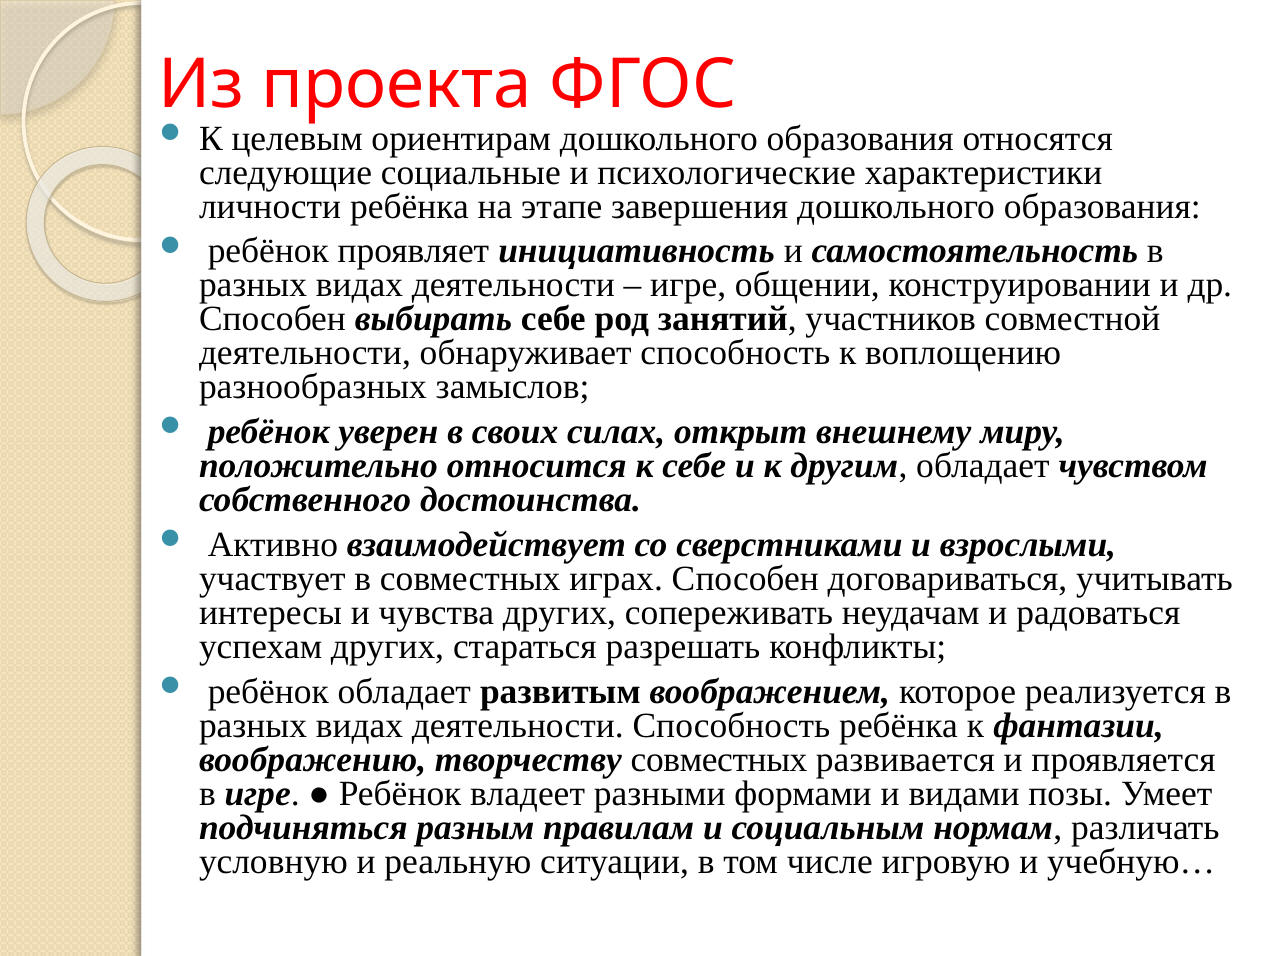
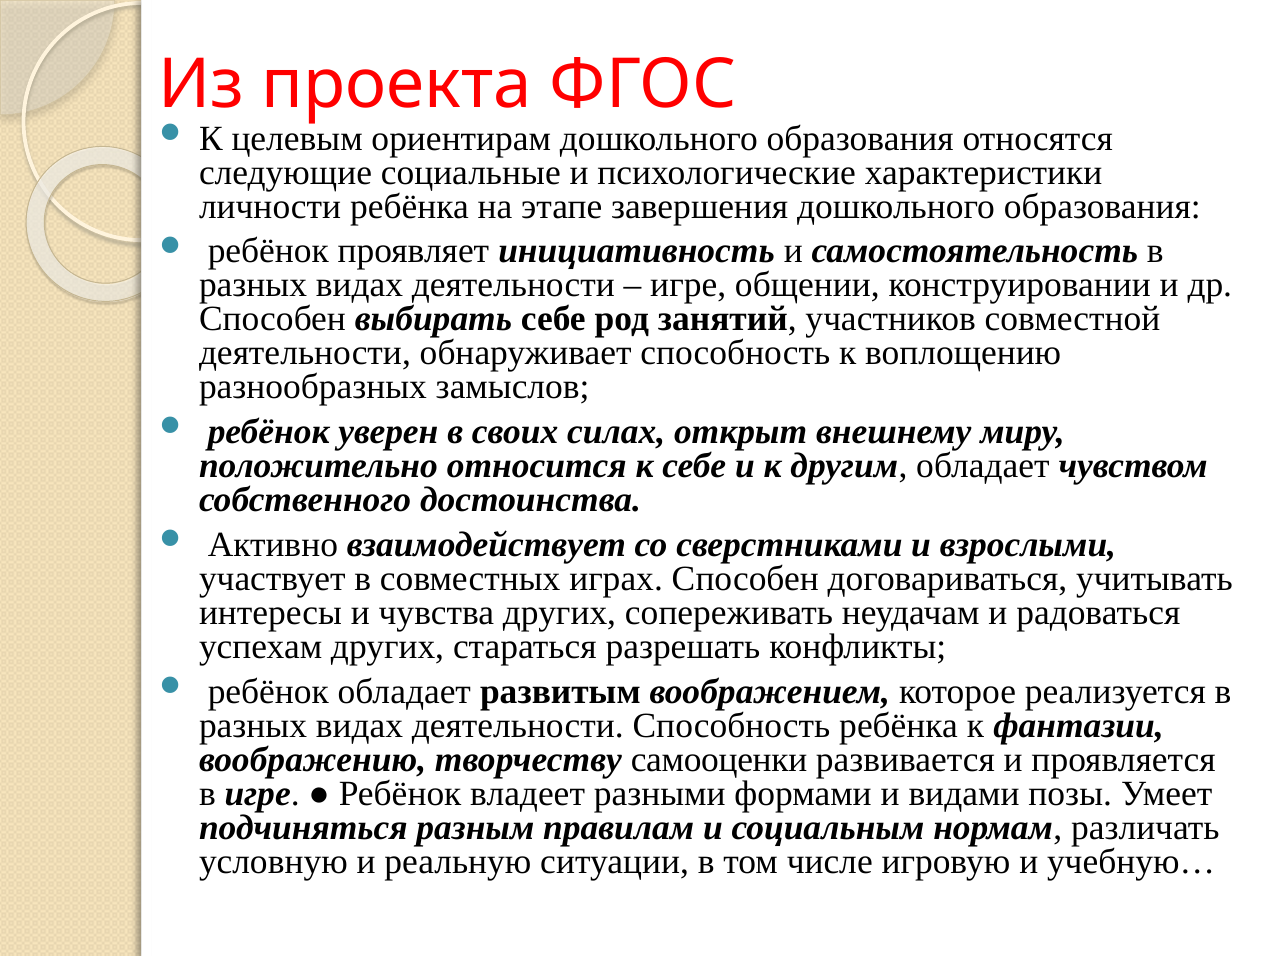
творчеству совместных: совместных -> самооценки
